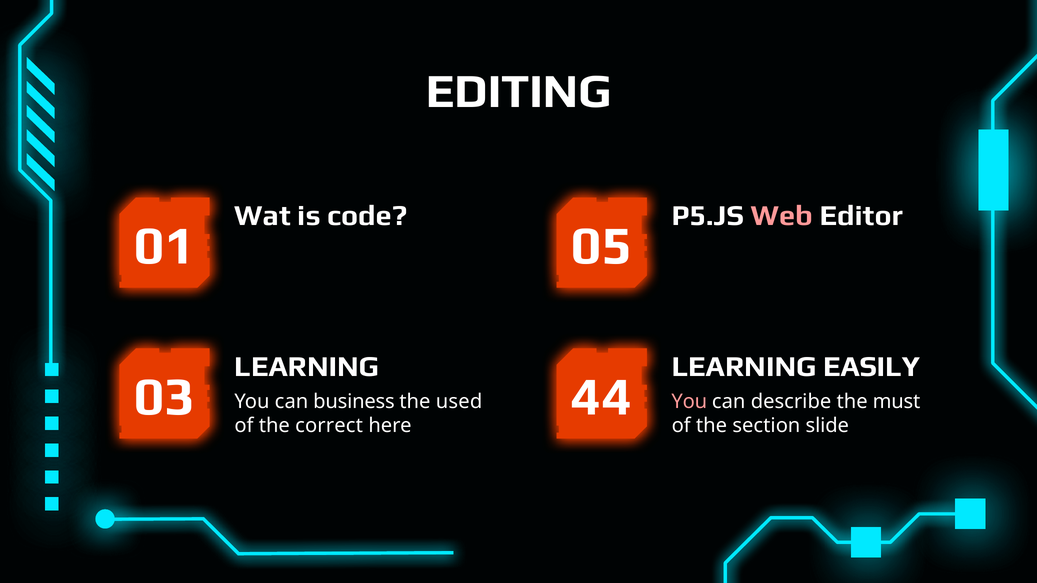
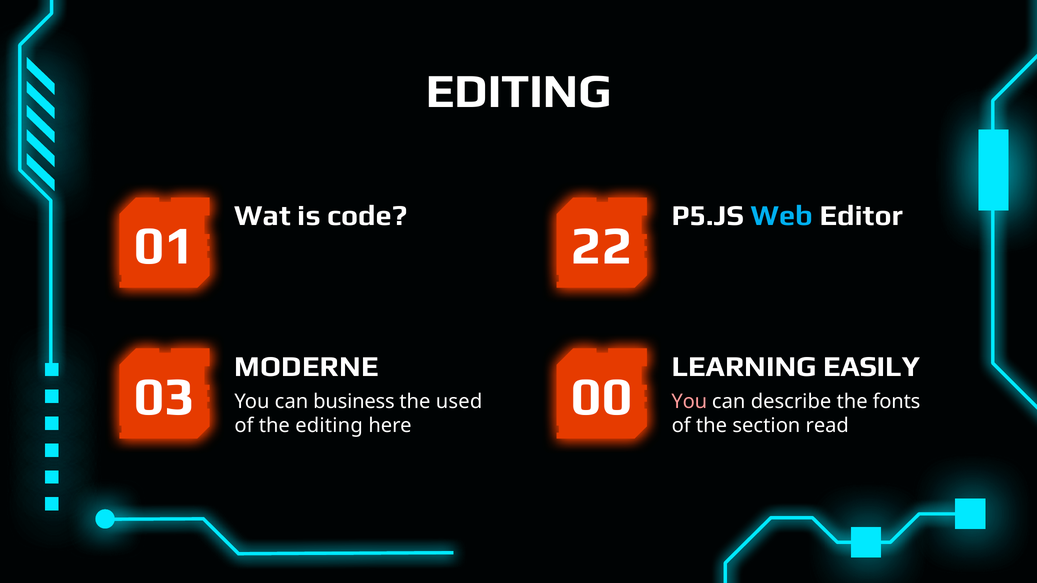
Web colour: pink -> light blue
05: 05 -> 22
LEARNING at (307, 367): LEARNING -> MODERNE
44: 44 -> 00
must: must -> fonts
the correct: correct -> editing
slide: slide -> read
